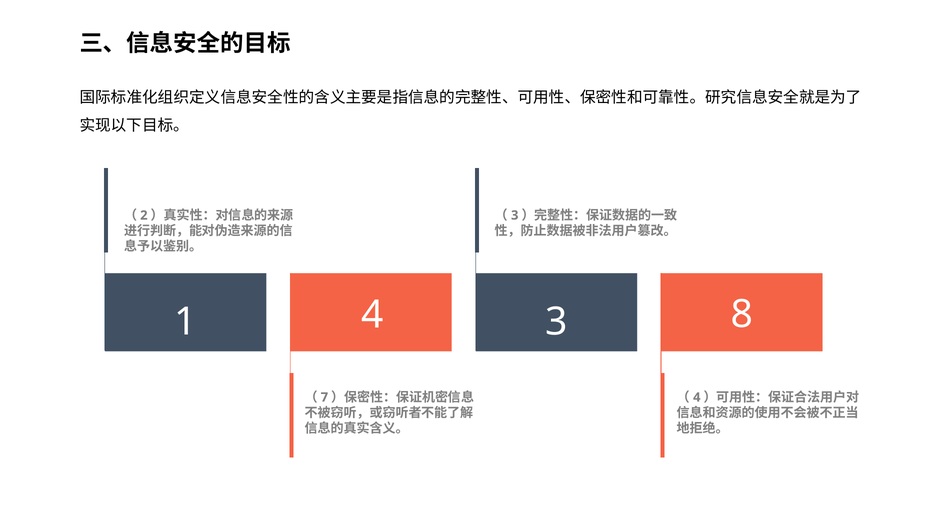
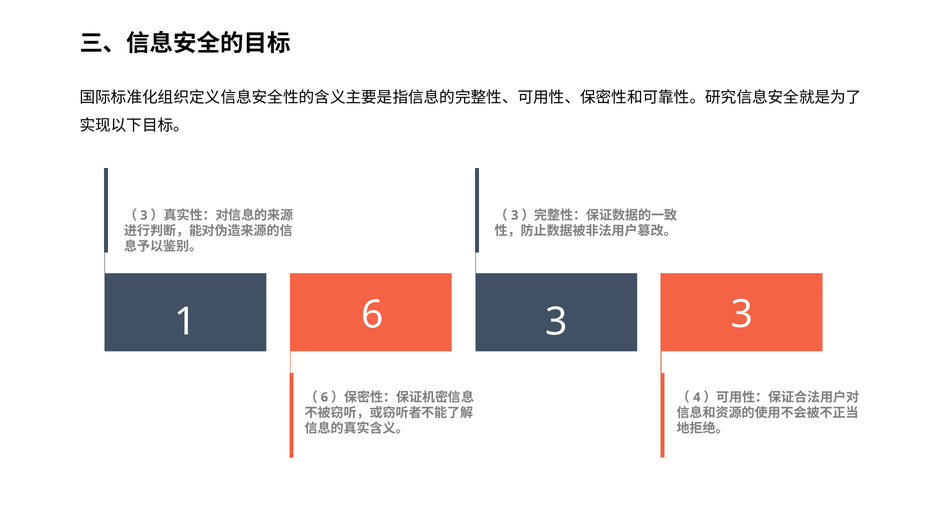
2 at (144, 216): 2 -> 3
1 4: 4 -> 6
3 8: 8 -> 3
7 at (324, 398): 7 -> 6
